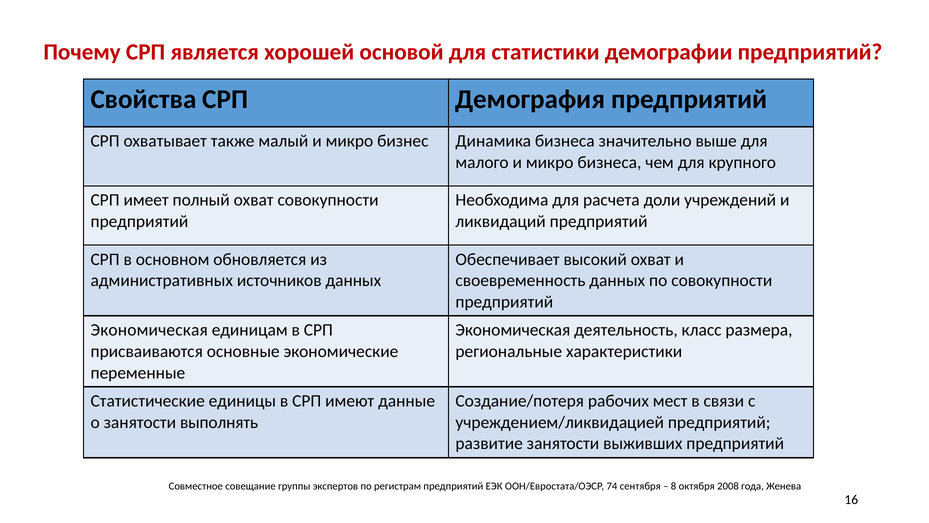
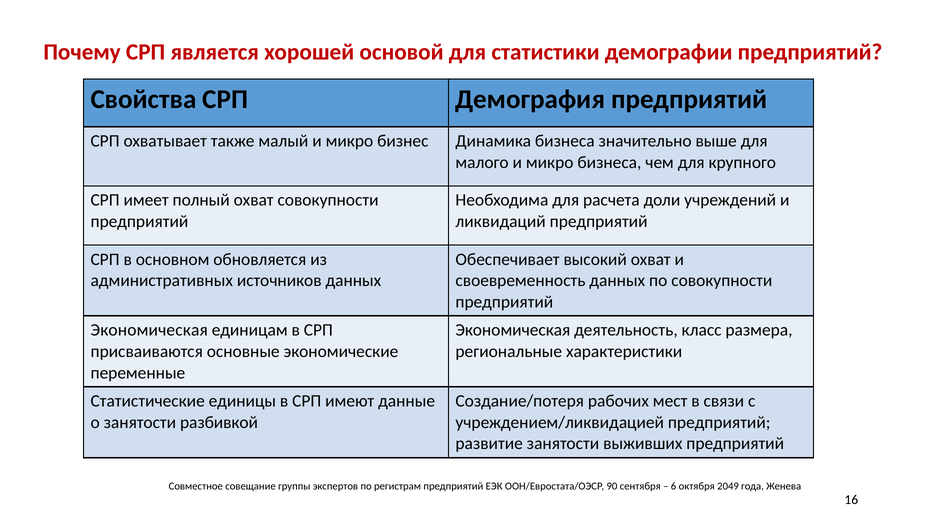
выполнять: выполнять -> разбивкой
74: 74 -> 90
8: 8 -> 6
2008: 2008 -> 2049
